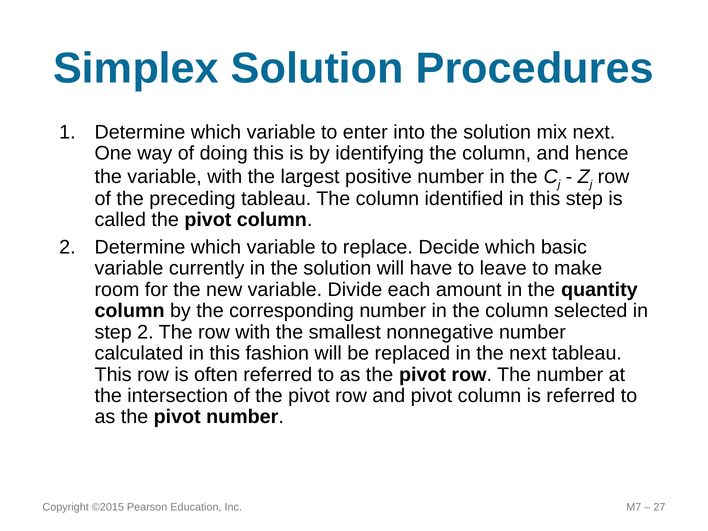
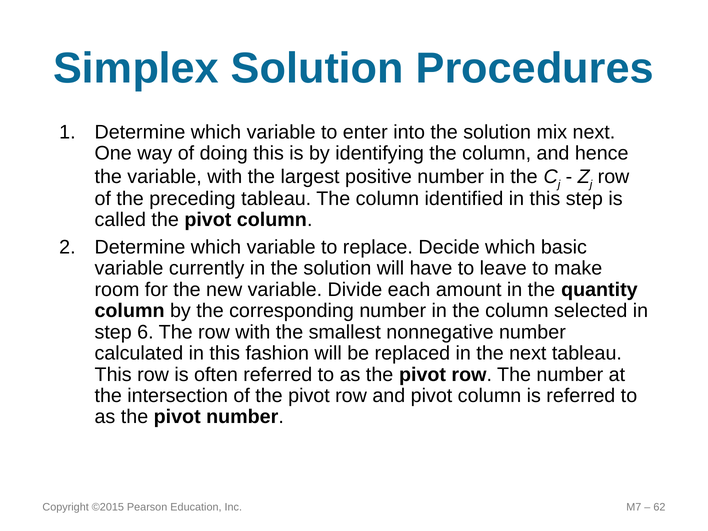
step 2: 2 -> 6
27: 27 -> 62
